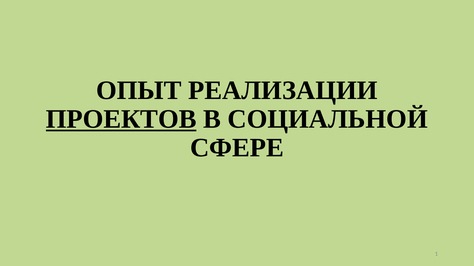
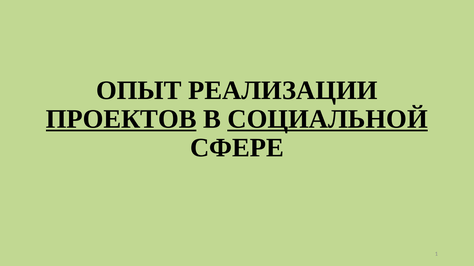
СОЦИАЛЬНОЙ underline: none -> present
